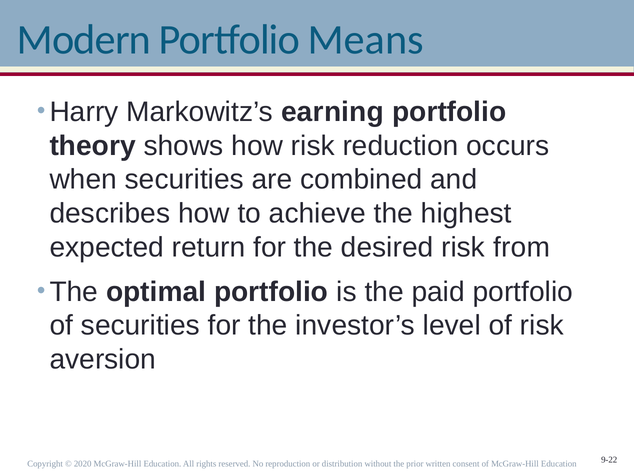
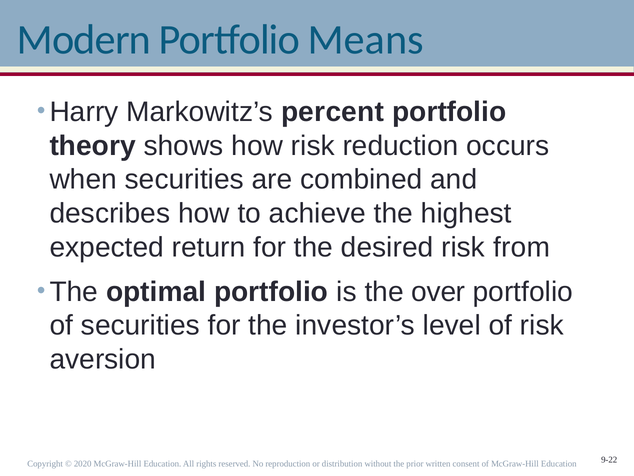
earning: earning -> percent
paid: paid -> over
